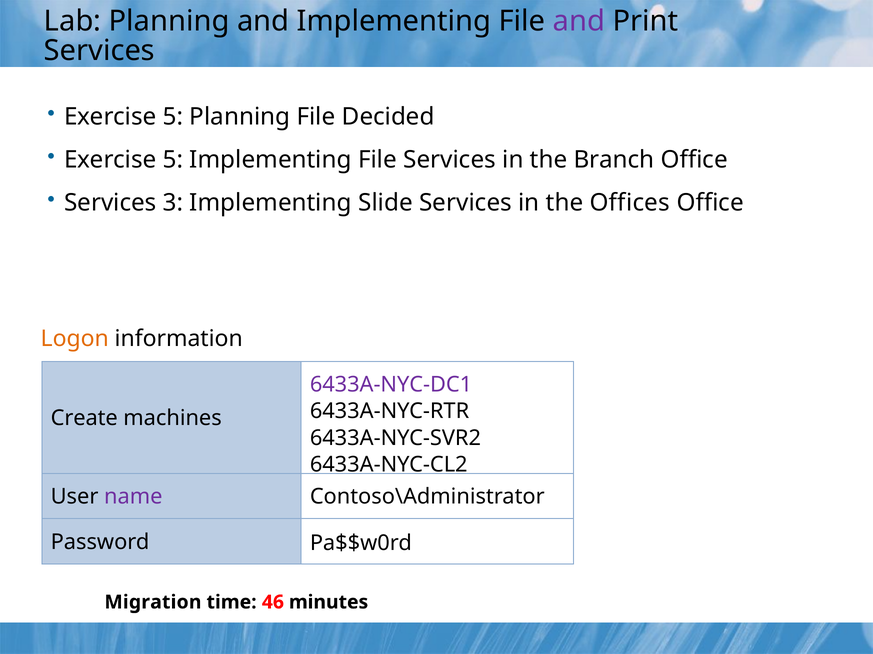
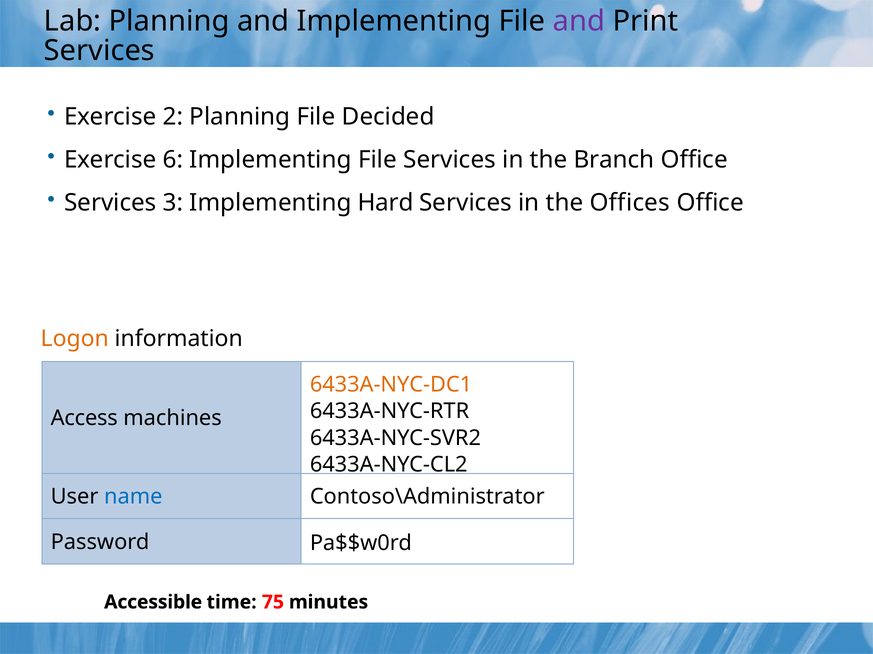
5 at (173, 117): 5 -> 2
5 at (173, 160): 5 -> 6
Slide: Slide -> Hard
6433A-NYC-DC1 colour: purple -> orange
Create: Create -> Access
name colour: purple -> blue
Migration: Migration -> Accessible
46: 46 -> 75
